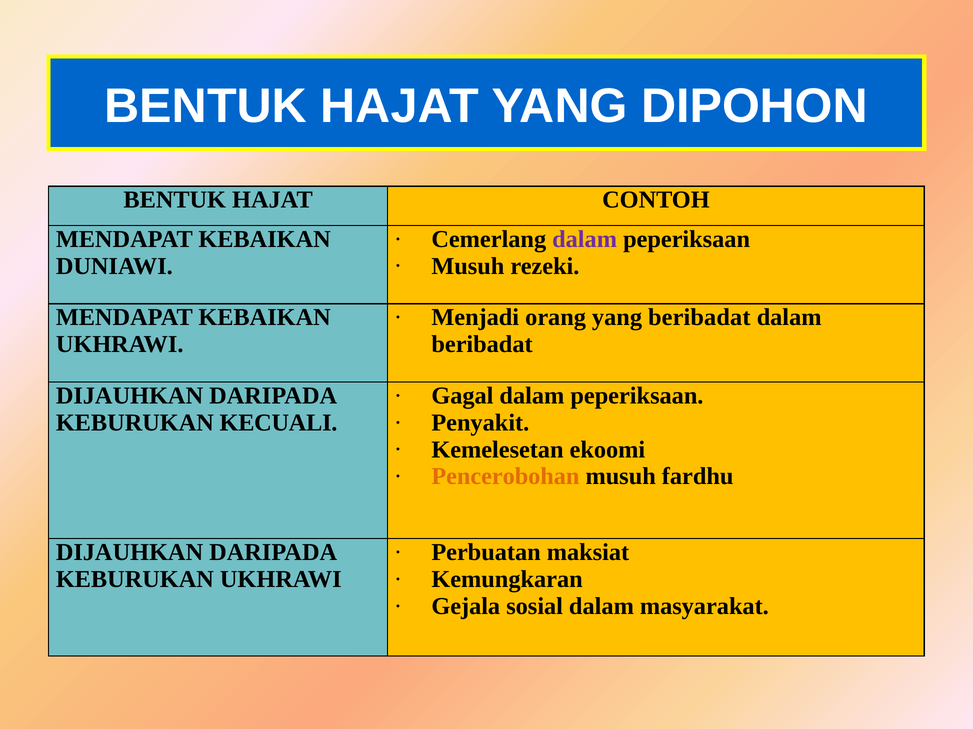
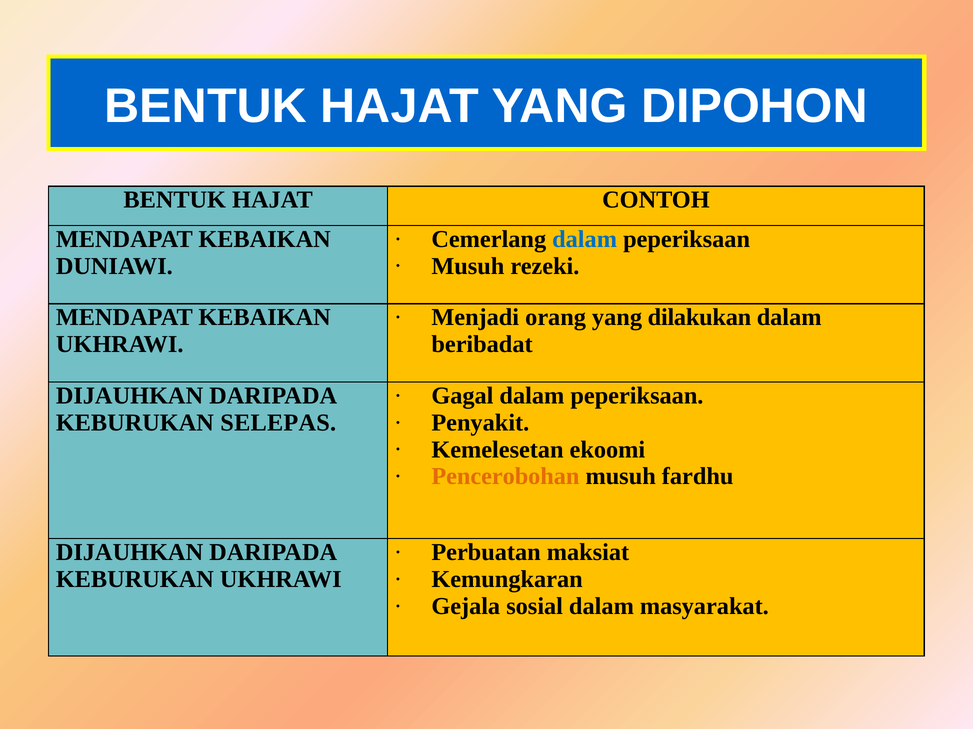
dalam at (585, 239) colour: purple -> blue
yang beribadat: beribadat -> dilakukan
KECUALI: KECUALI -> SELEPAS
